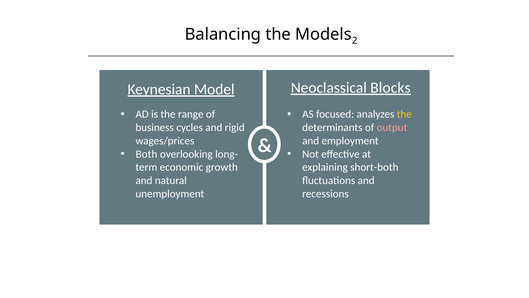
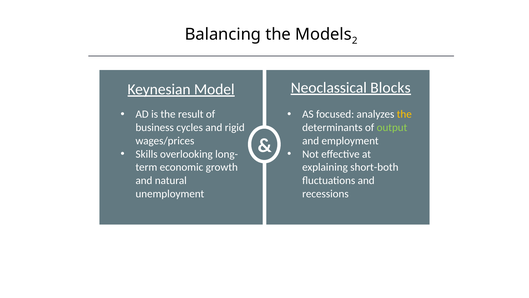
range: range -> result
output colour: pink -> light green
Both: Both -> Skills
